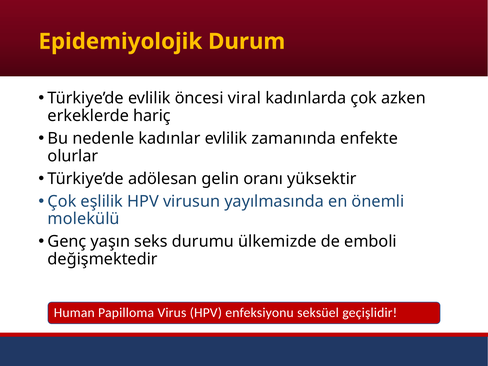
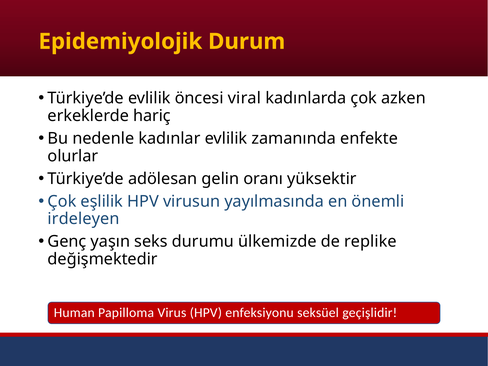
molekülü: molekülü -> irdeleyen
emboli: emboli -> replike
